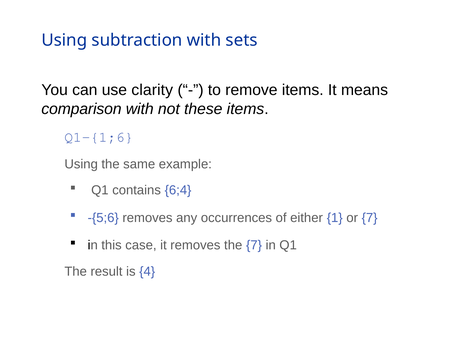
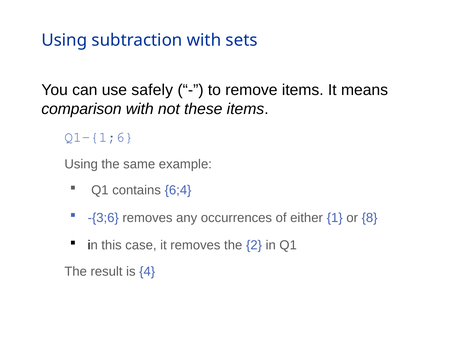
clarity: clarity -> safely
-{5;6: -{5;6 -> -{3;6
or 7: 7 -> 8
the 7: 7 -> 2
